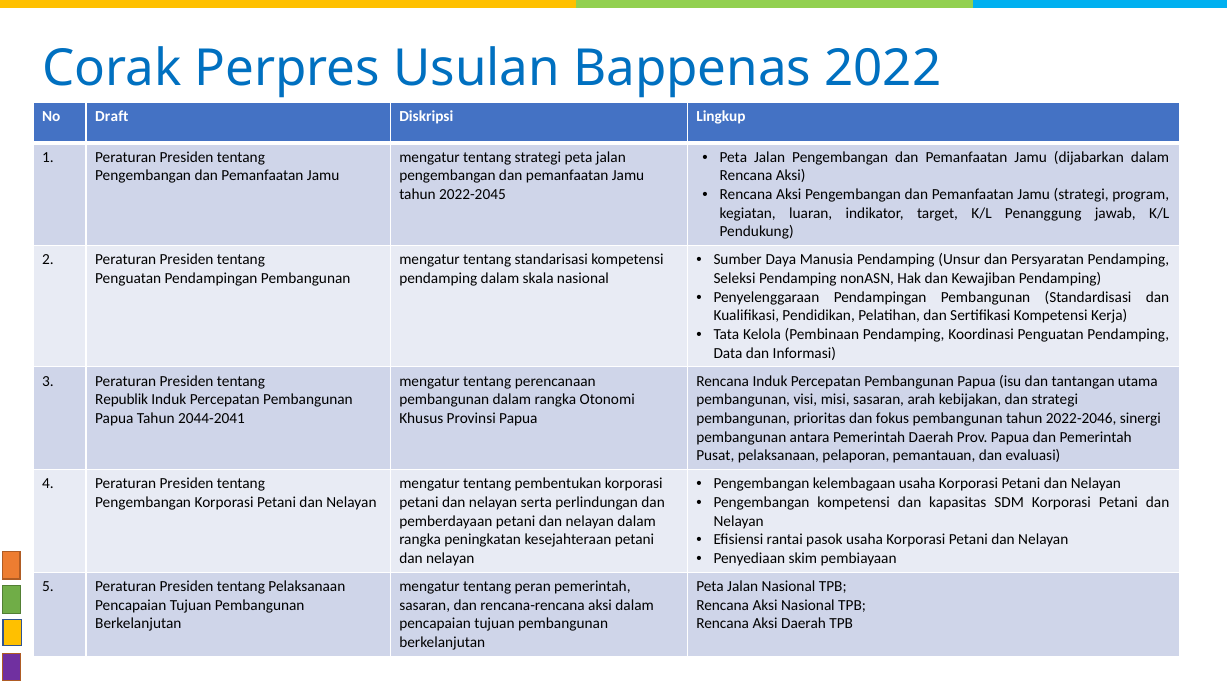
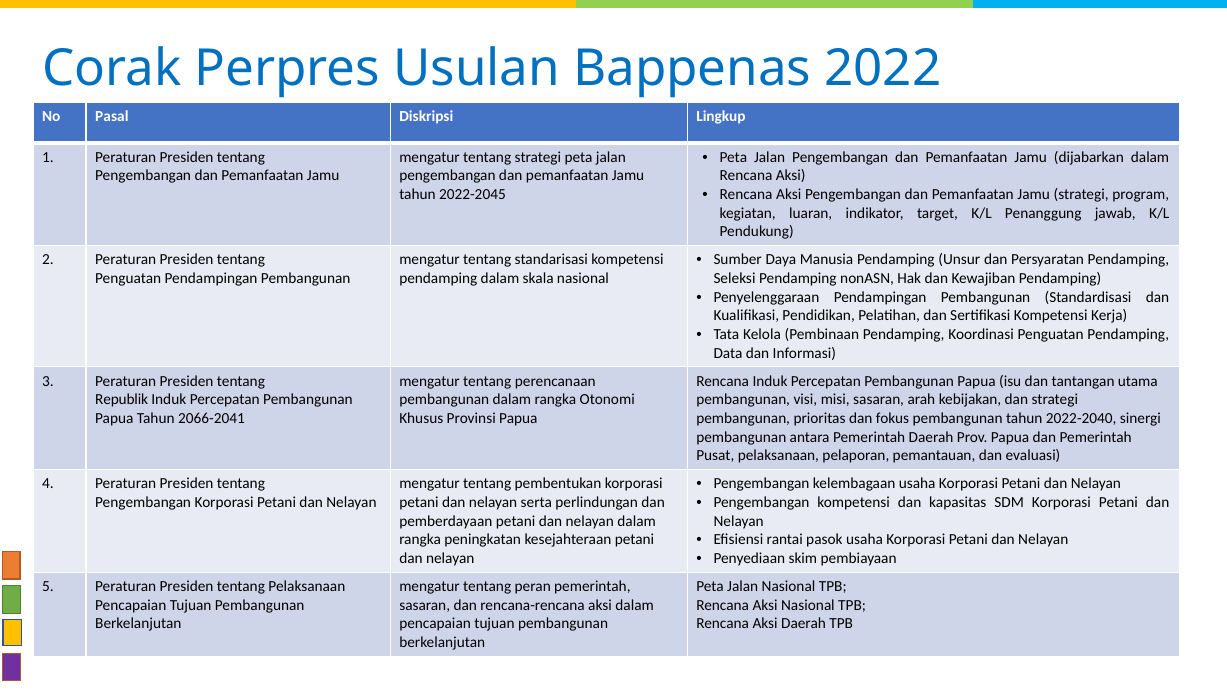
Draft: Draft -> Pasal
2044-2041: 2044-2041 -> 2066-2041
2022-2046: 2022-2046 -> 2022-2040
